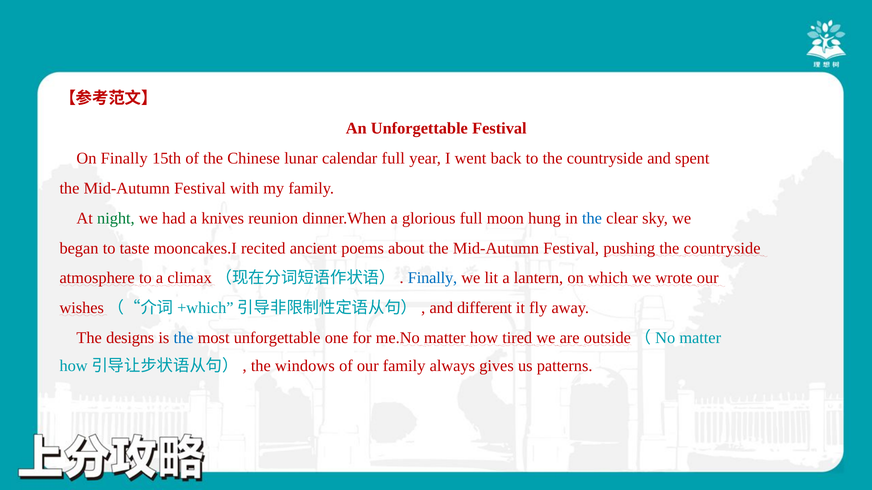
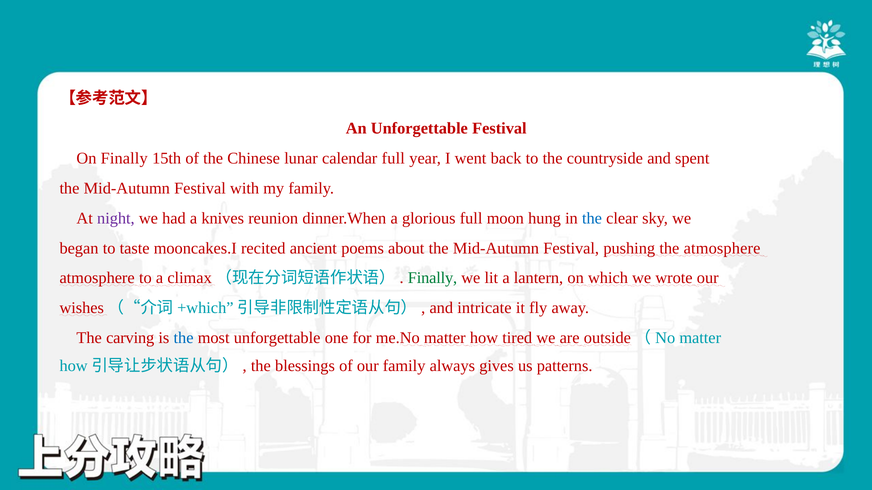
night colour: green -> purple
pushing the countryside: countryside -> atmosphere
Finally at (433, 278) colour: blue -> green
different: different -> intricate
designs: designs -> carving
windows: windows -> blessings
